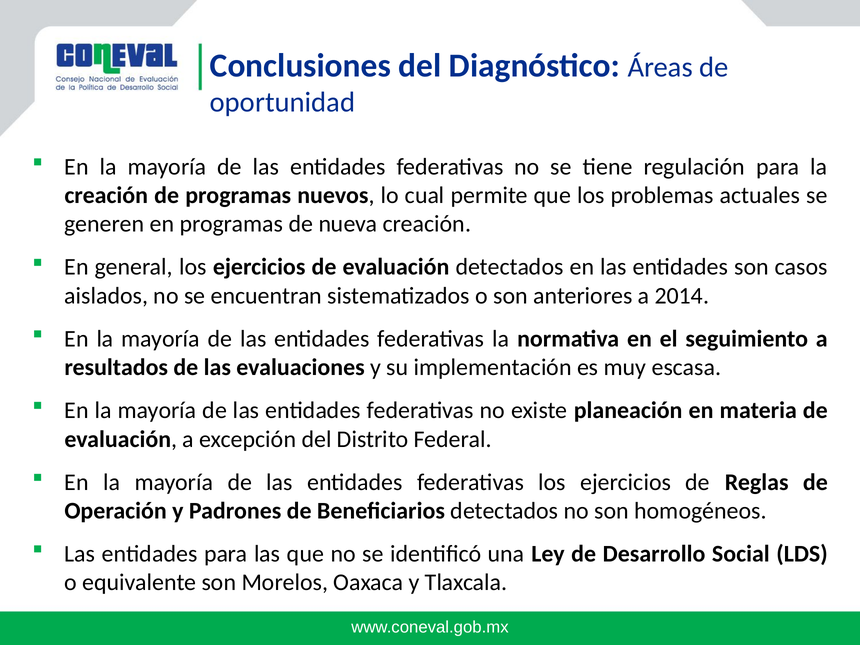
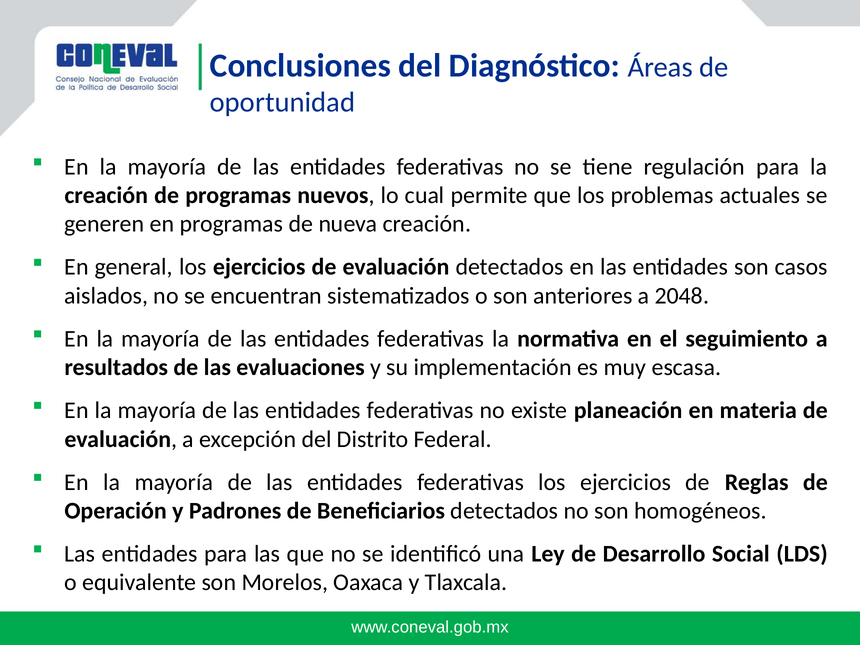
2014: 2014 -> 2048
